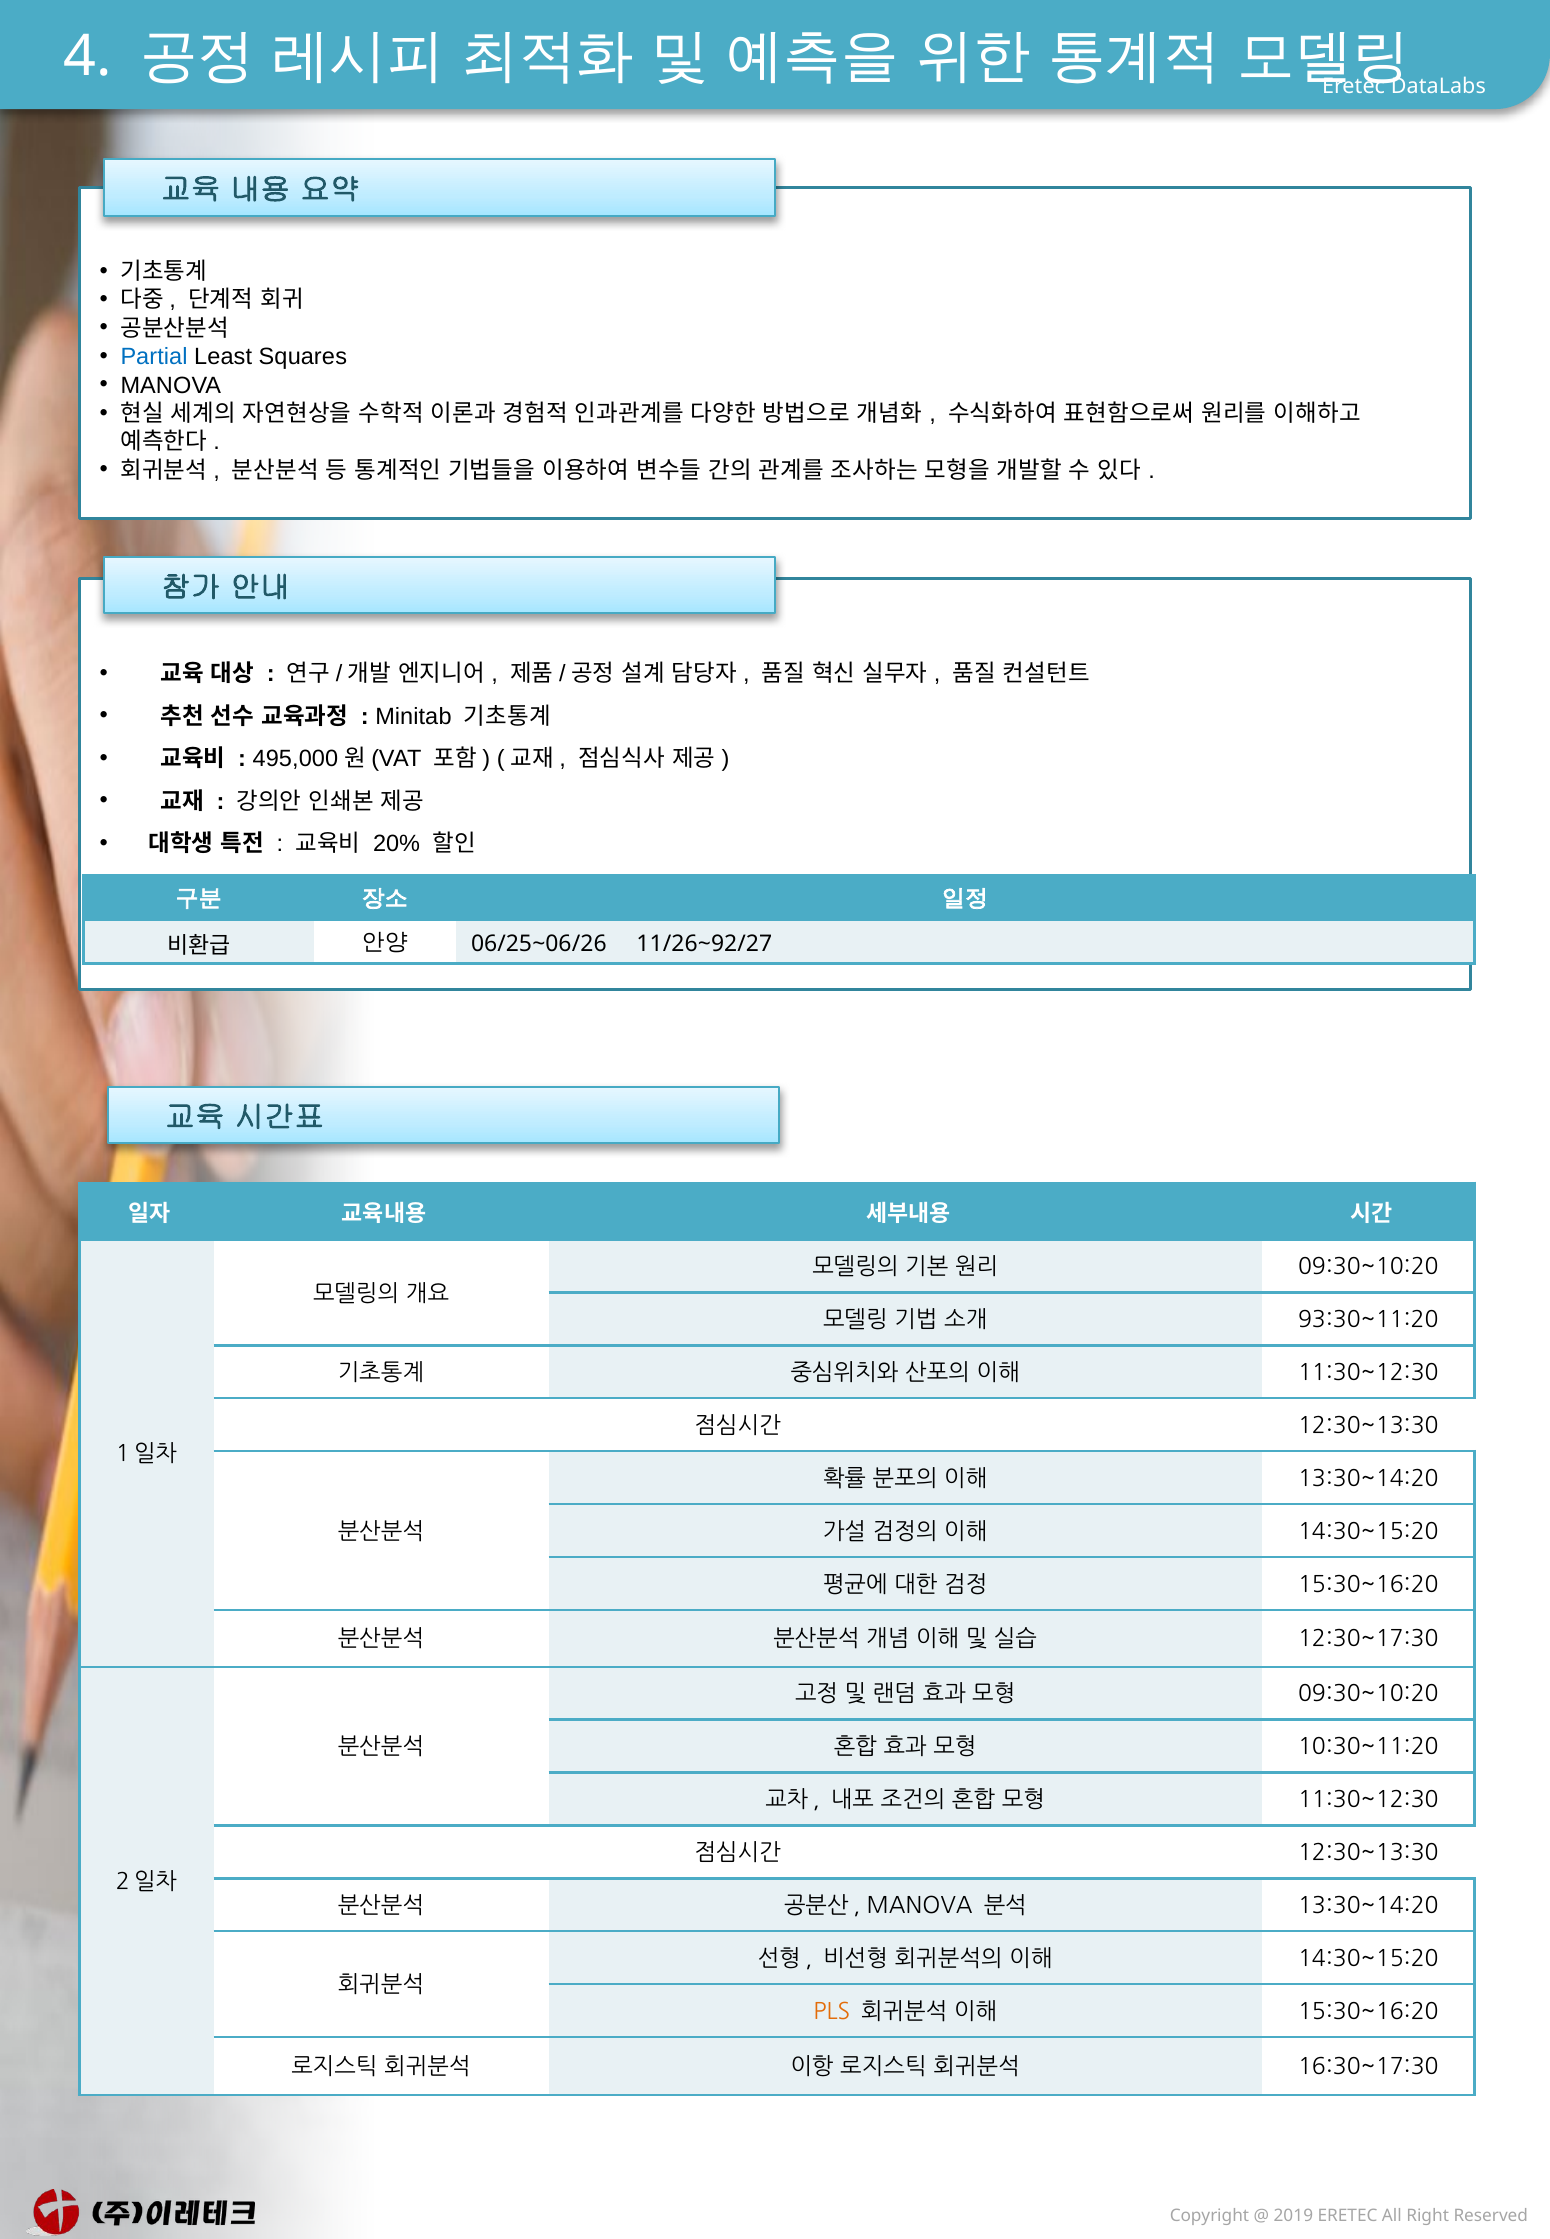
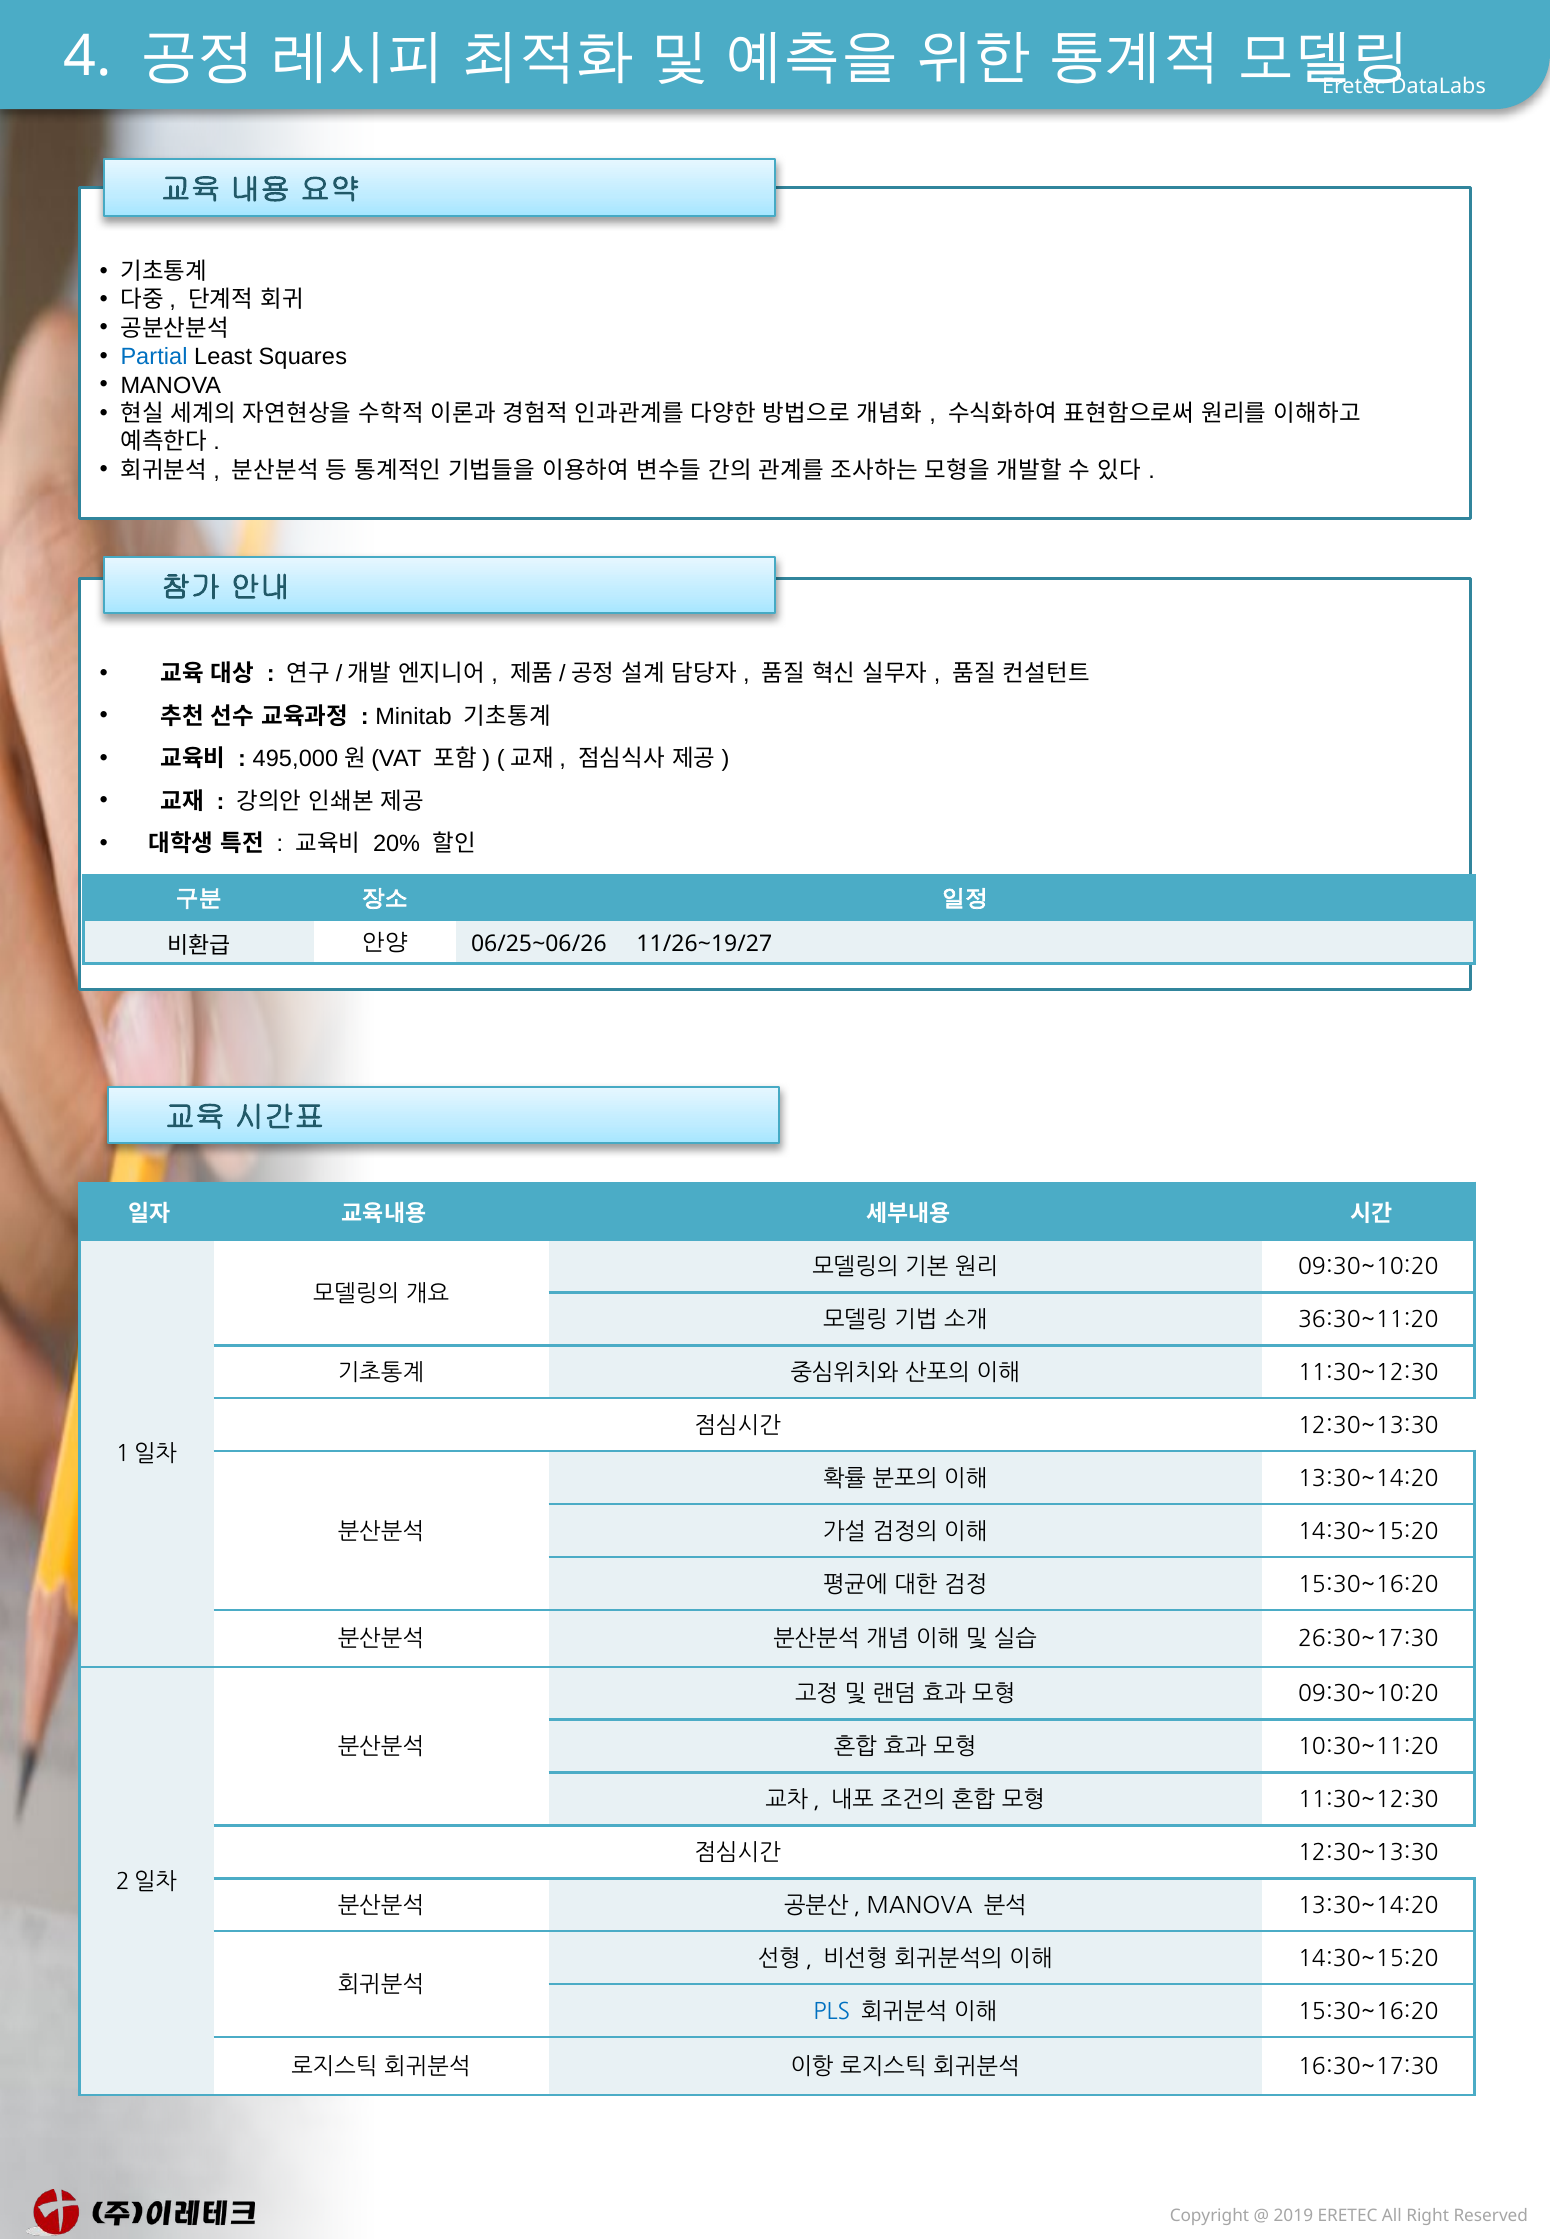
11/26~92/27: 11/26~92/27 -> 11/26~19/27
93:30~11:20: 93:30~11:20 -> 36:30~11:20
12:30~17:30: 12:30~17:30 -> 26:30~17:30
PLS colour: orange -> blue
